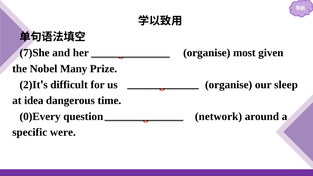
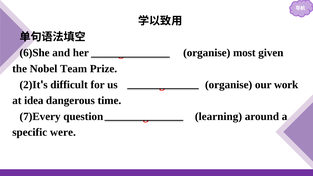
7)She: 7)She -> 6)She
Many: Many -> Team
sleep: sleep -> work
0)Every: 0)Every -> 7)Every
network: network -> learning
